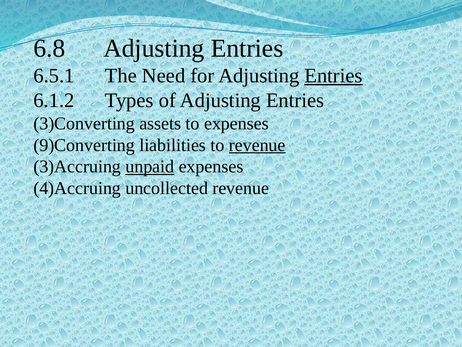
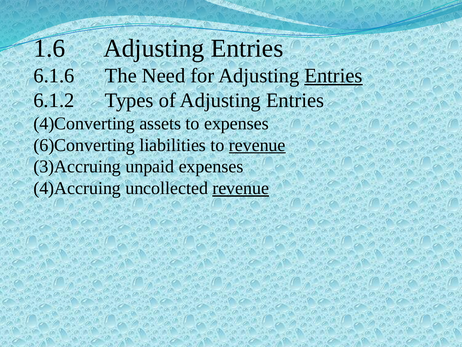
6.8: 6.8 -> 1.6
6.5.1: 6.5.1 -> 6.1.6
3)Converting: 3)Converting -> 4)Converting
9)Converting: 9)Converting -> 6)Converting
unpaid underline: present -> none
revenue at (241, 188) underline: none -> present
